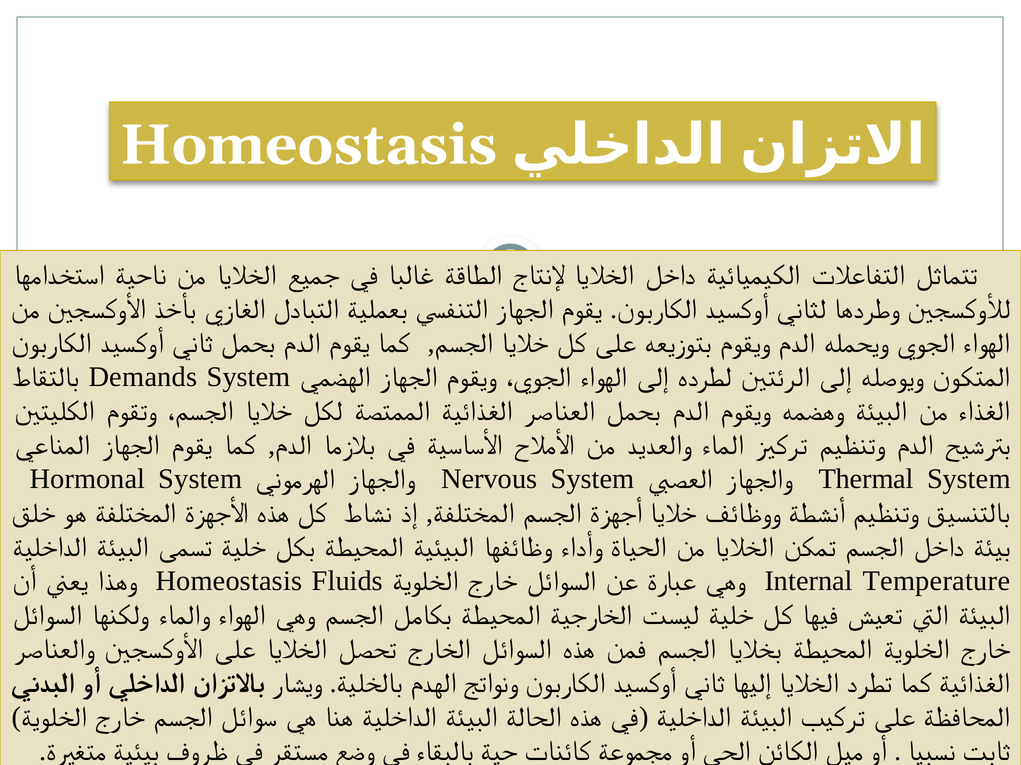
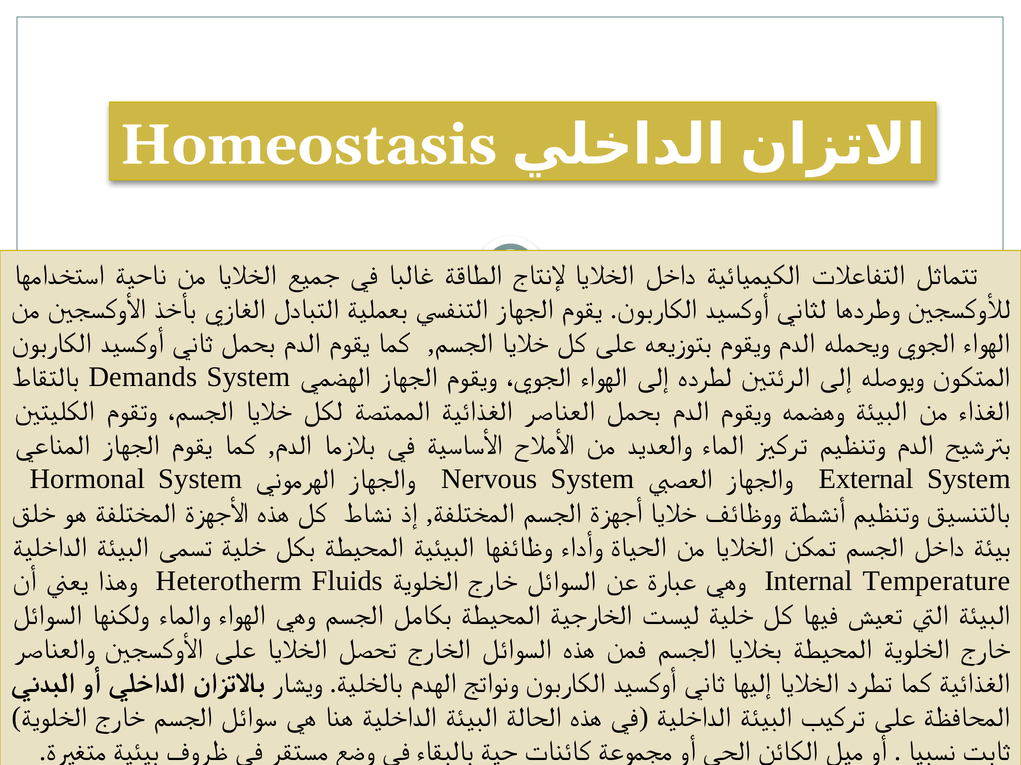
Thermal: Thermal -> External
Homeostasis at (229, 581): Homeostasis -> Heterotherm
